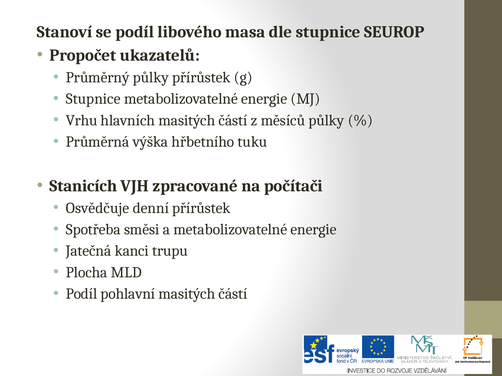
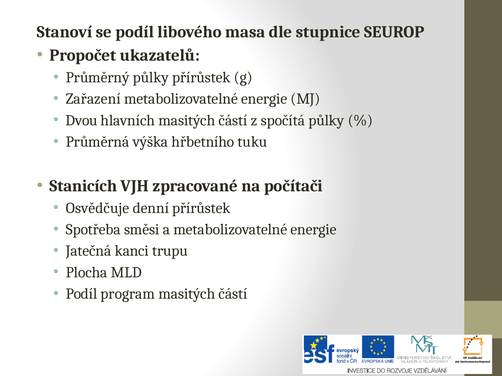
Stupnice at (93, 99): Stupnice -> Zařazení
Vrhu: Vrhu -> Dvou
měsíců: měsíců -> spočítá
pohlavní: pohlavní -> program
